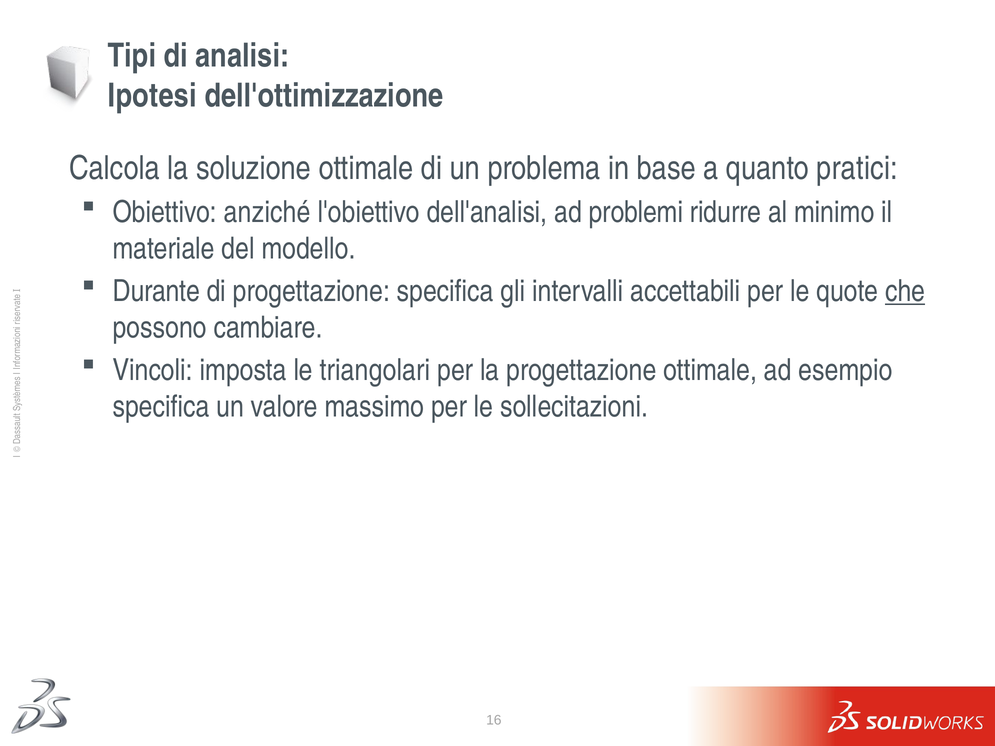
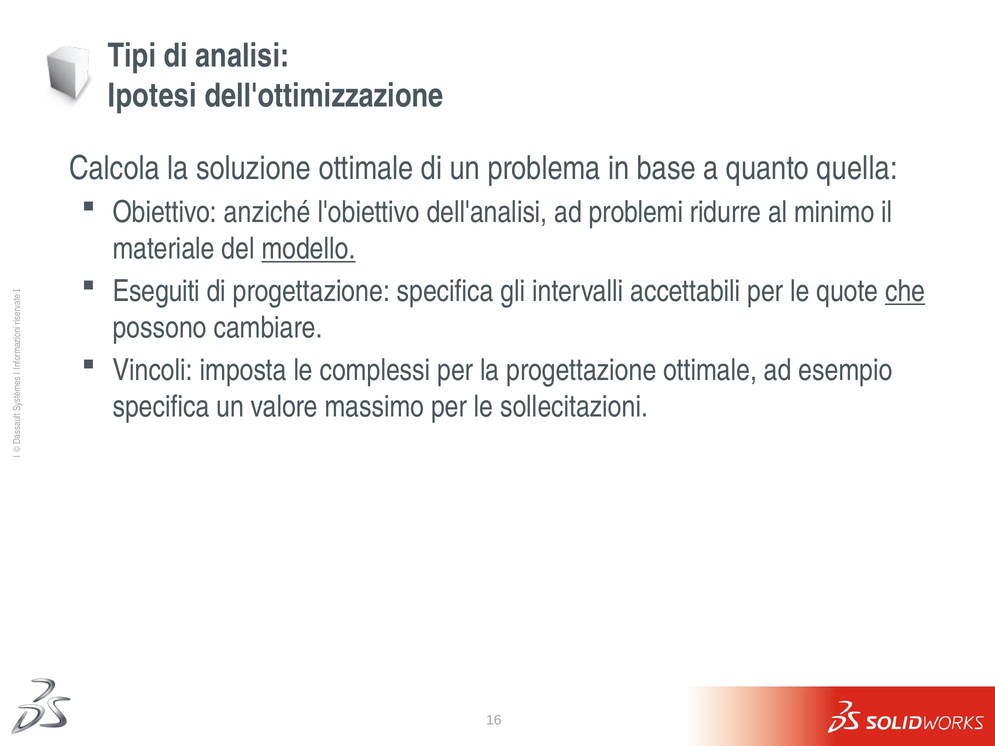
pratici: pratici -> quella
modello underline: none -> present
Durante: Durante -> Eseguiti
triangolari: triangolari -> complessi
